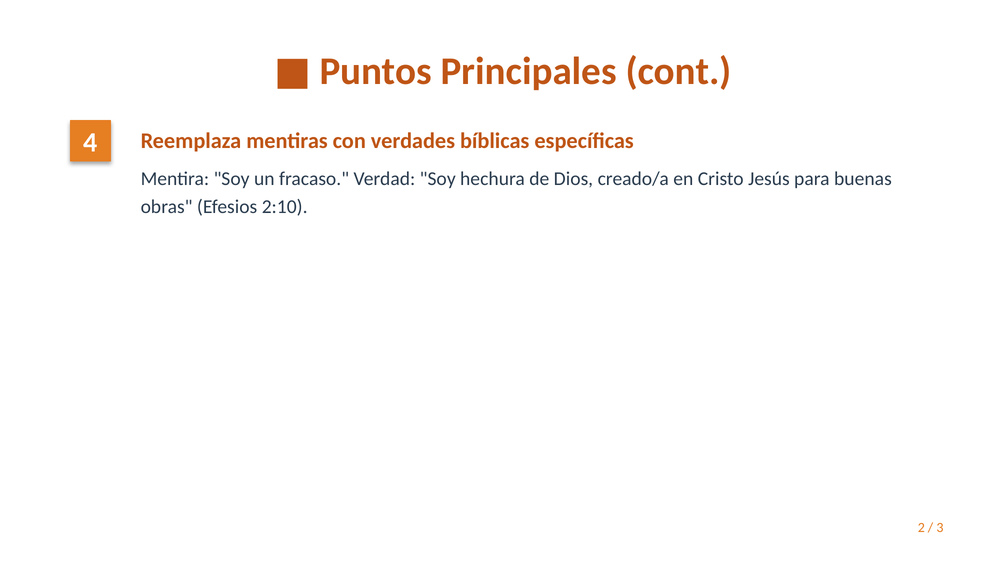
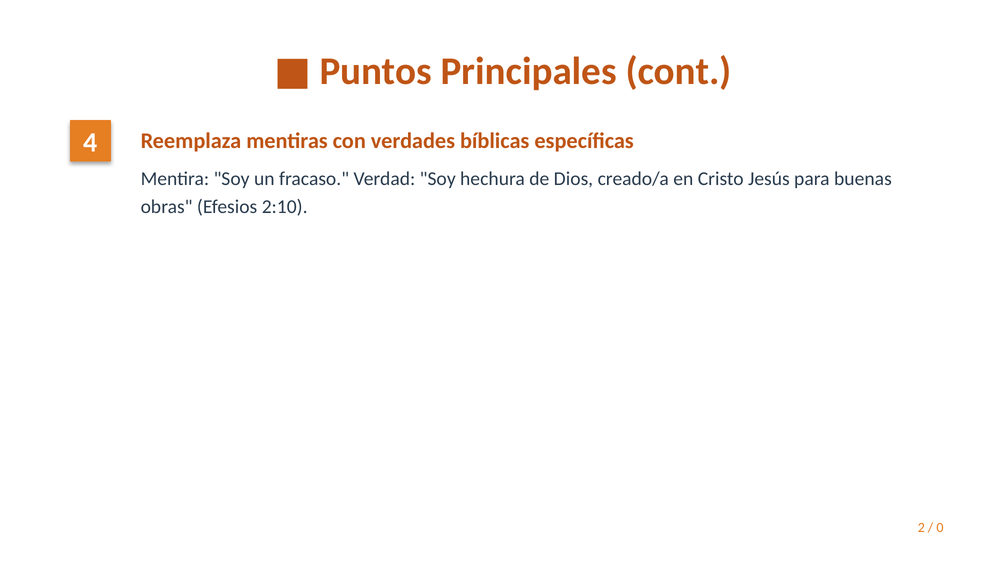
3: 3 -> 0
